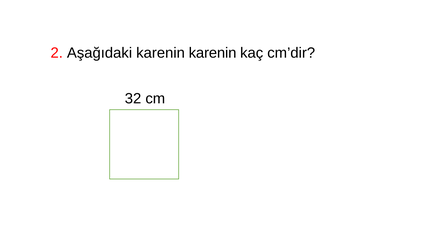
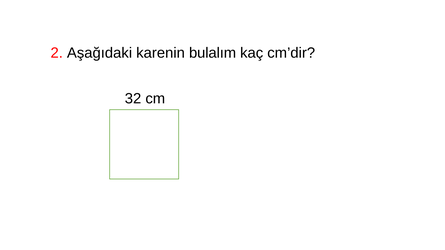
karenin karenin: karenin -> bulalım
